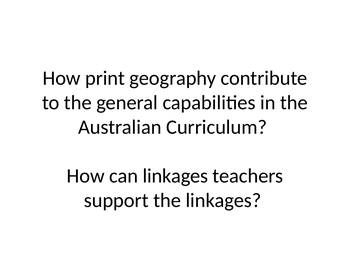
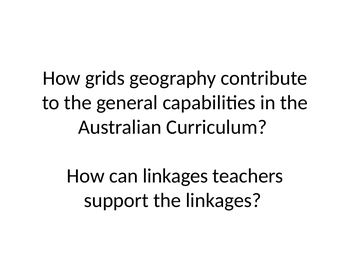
print: print -> grids
